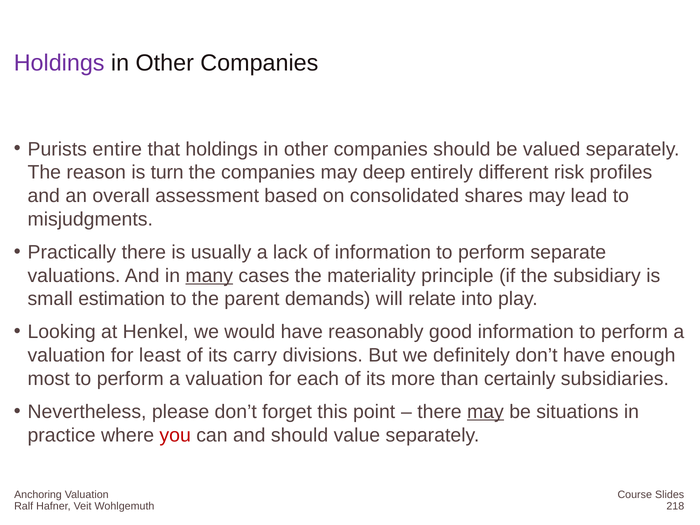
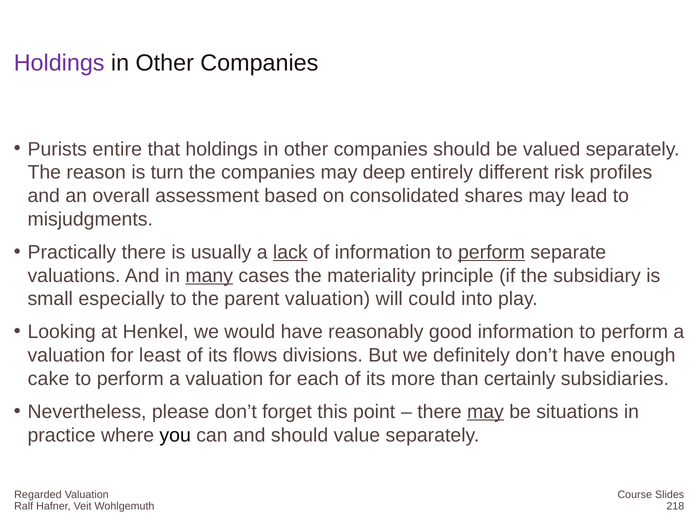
lack underline: none -> present
perform at (492, 252) underline: none -> present
estimation: estimation -> especially
parent demands: demands -> valuation
relate: relate -> could
carry: carry -> flows
most: most -> cake
you colour: red -> black
Anchoring: Anchoring -> Regarded
